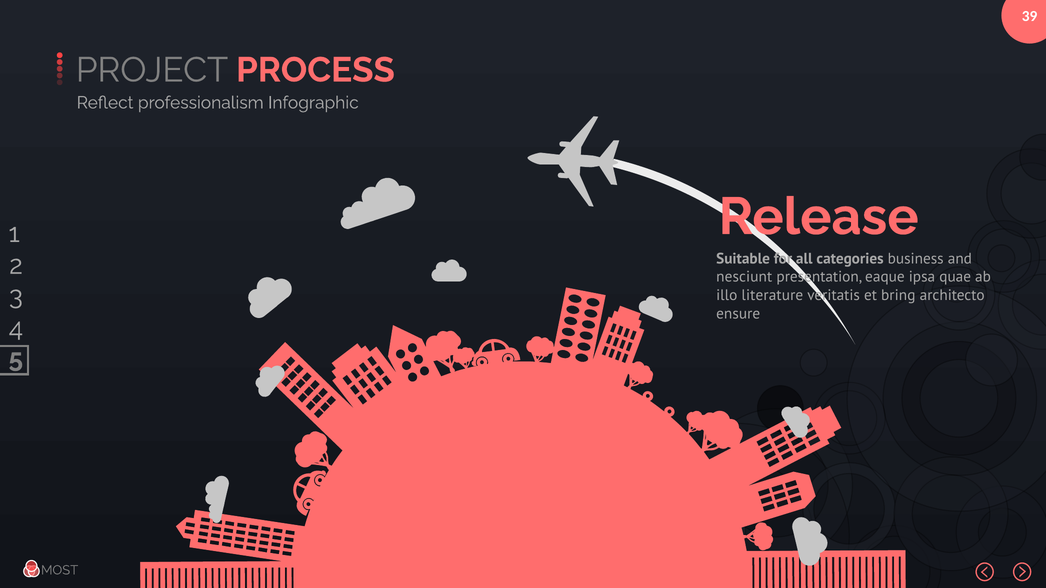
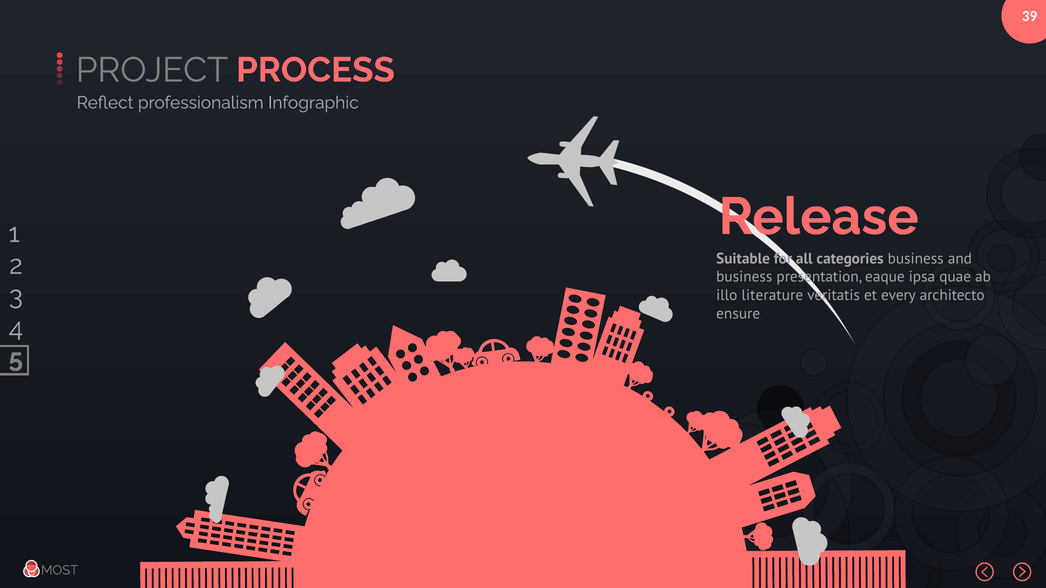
nesciunt at (744, 277): nesciunt -> business
bring: bring -> every
